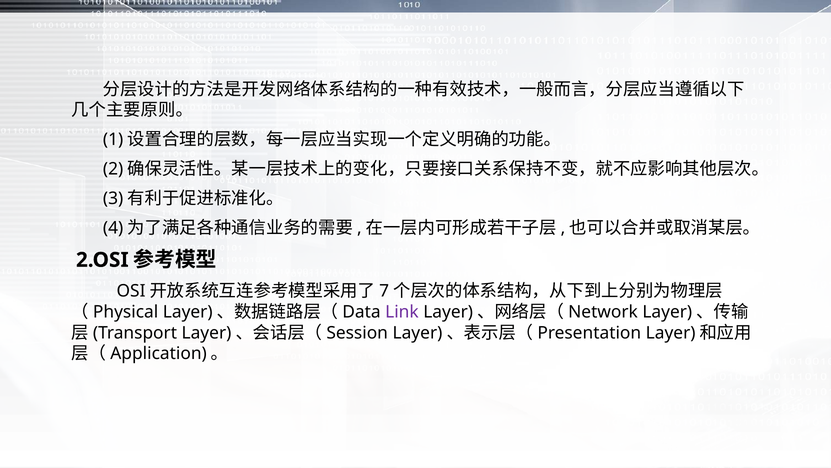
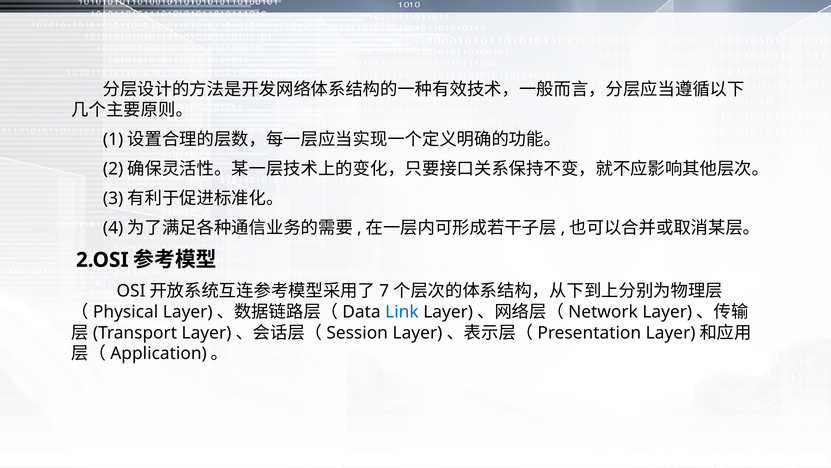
Link colour: purple -> blue
